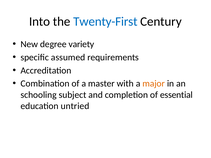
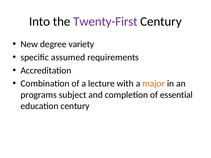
Twenty-First colour: blue -> purple
master: master -> lecture
schooling: schooling -> programs
education untried: untried -> century
